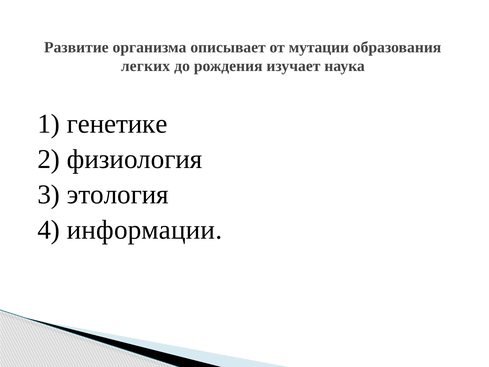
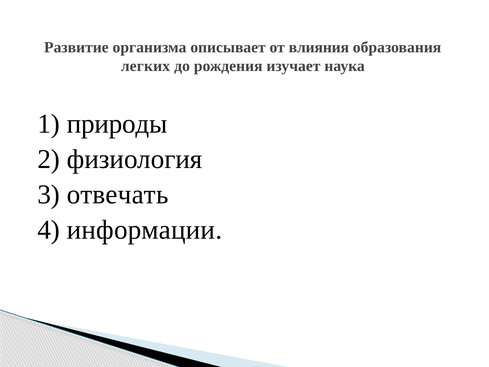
мутации: мутации -> влияния
генетике: генетике -> природы
этология: этология -> отвечать
